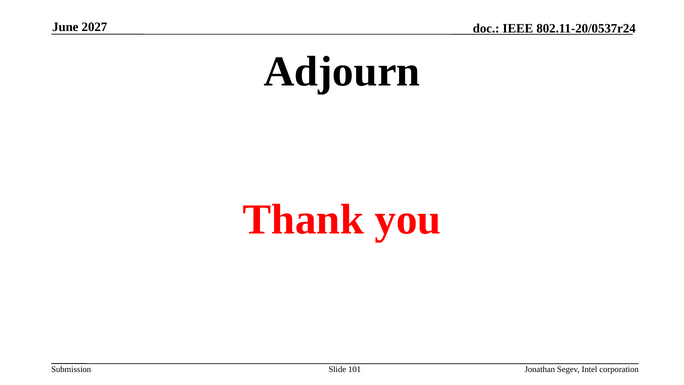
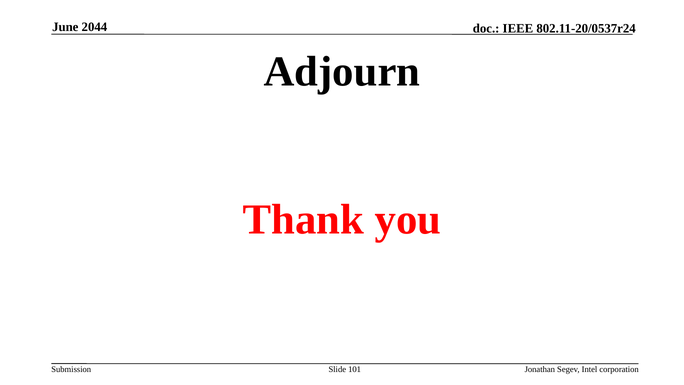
2027: 2027 -> 2044
